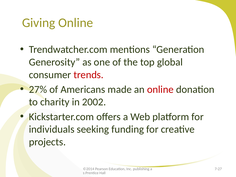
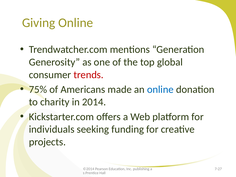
27%: 27% -> 75%
online at (160, 89) colour: red -> blue
2002: 2002 -> 2014
